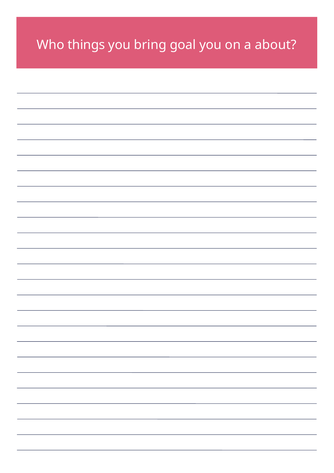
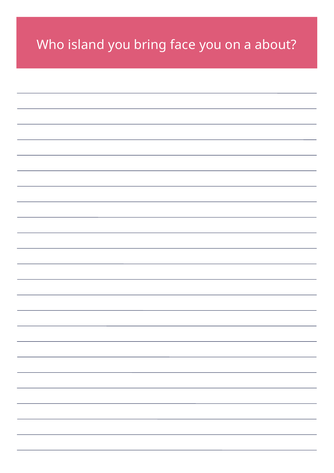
things: things -> island
goal: goal -> face
